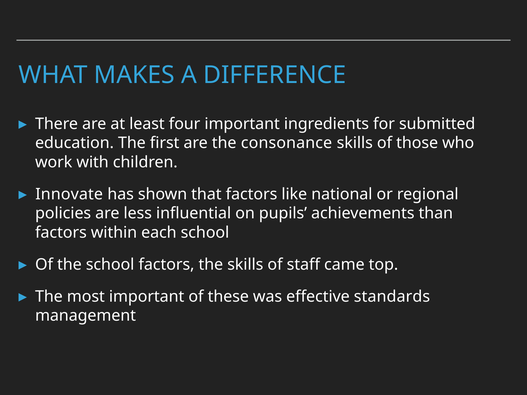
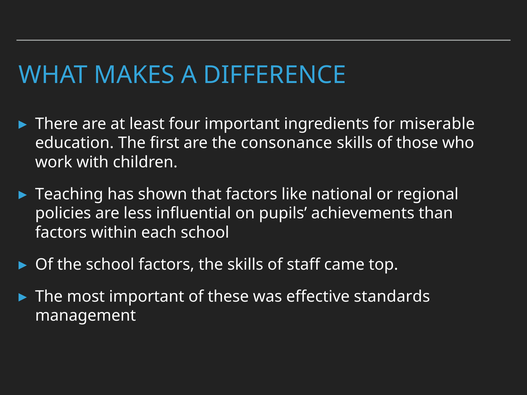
submitted: submitted -> miserable
Innovate: Innovate -> Teaching
